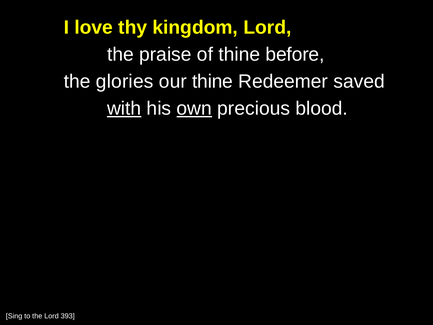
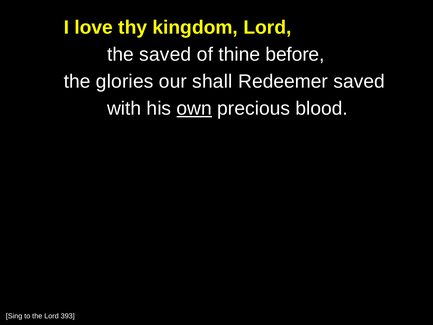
the praise: praise -> saved
our thine: thine -> shall
with underline: present -> none
